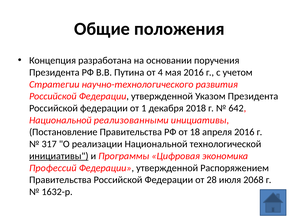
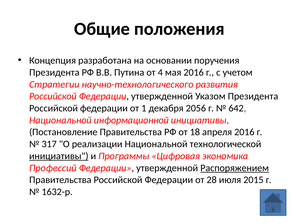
2018: 2018 -> 2056
реализованными: реализованными -> информационной
Распоряжением underline: none -> present
2068: 2068 -> 2015
